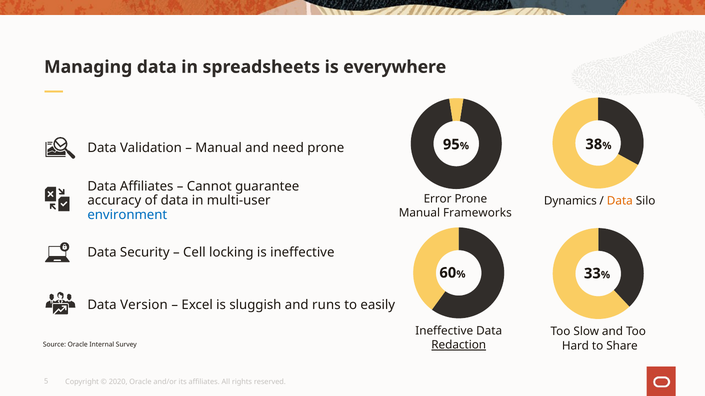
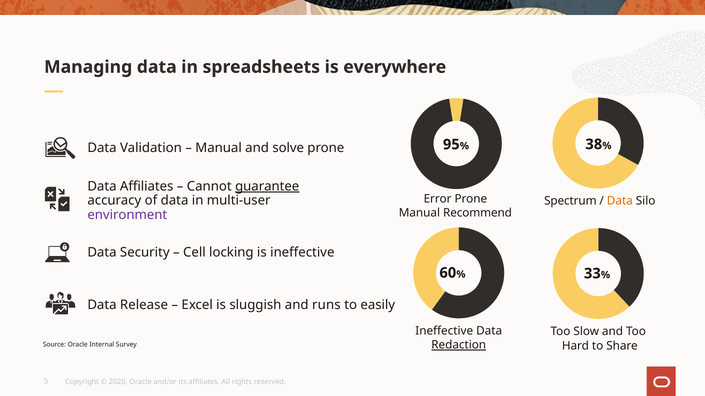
need: need -> solve
guarantee underline: none -> present
Dynamics: Dynamics -> Spectrum
Frameworks: Frameworks -> Recommend
environment colour: blue -> purple
Version: Version -> Release
